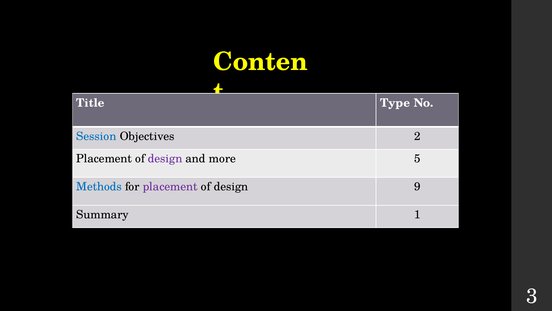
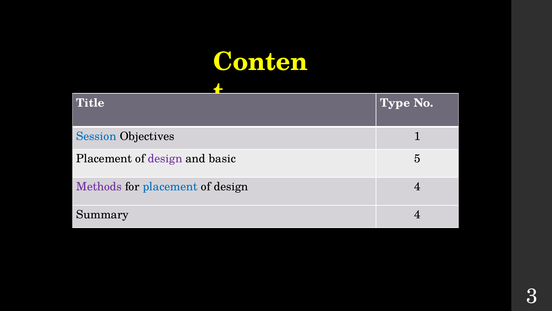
2: 2 -> 1
more: more -> basic
Methods colour: blue -> purple
placement at (170, 186) colour: purple -> blue
design 9: 9 -> 4
Summary 1: 1 -> 4
